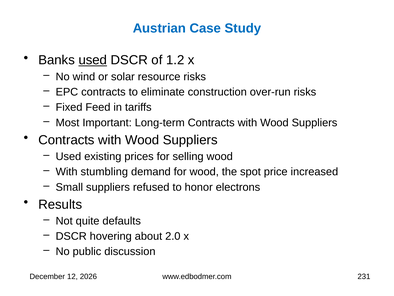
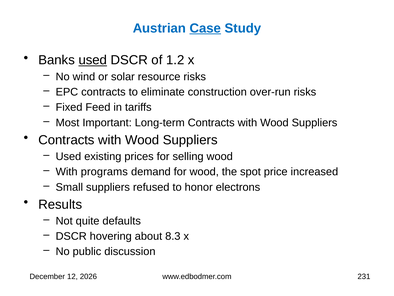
Case underline: none -> present
stumbling: stumbling -> programs
2.0: 2.0 -> 8.3
